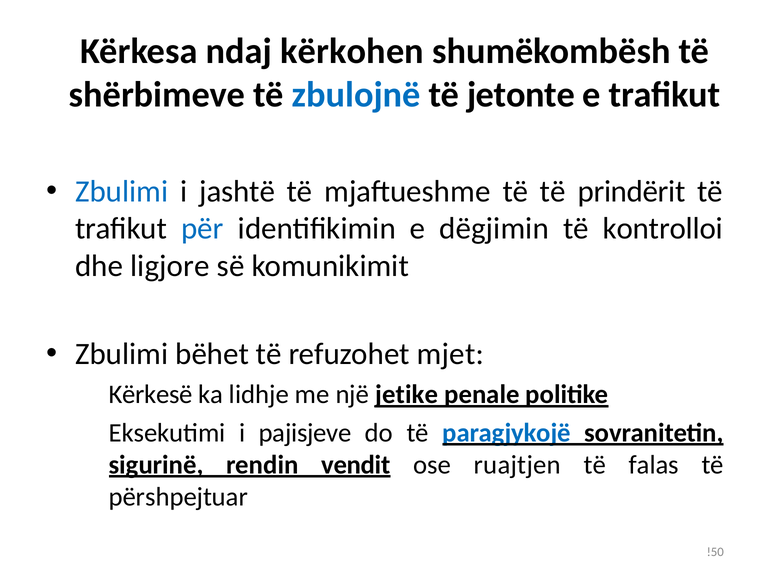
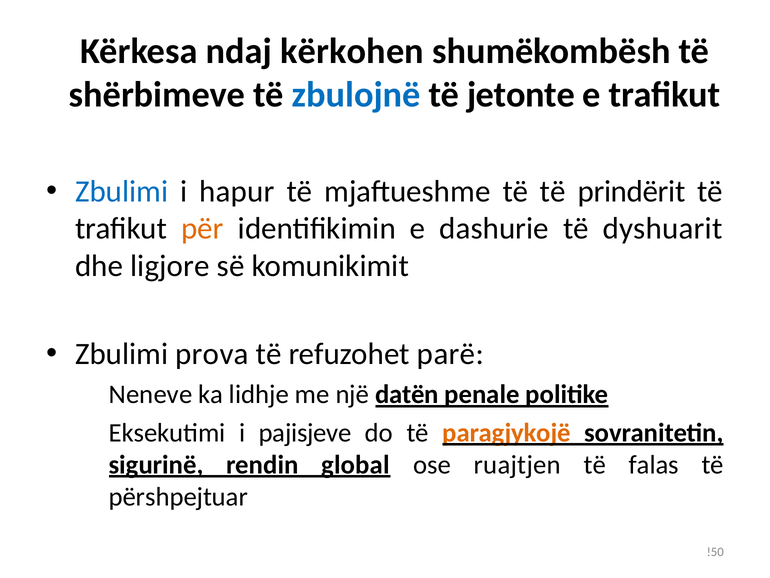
jashtë: jashtë -> hapur
për colour: blue -> orange
dëgjimin: dëgjimin -> dashurie
kontrolloi: kontrolloi -> dyshuarit
bëhet: bëhet -> prova
mjet: mjet -> parë
Kërkesë: Kërkesë -> Neneve
jetike: jetike -> datën
paragjykojë colour: blue -> orange
vendit: vendit -> global
